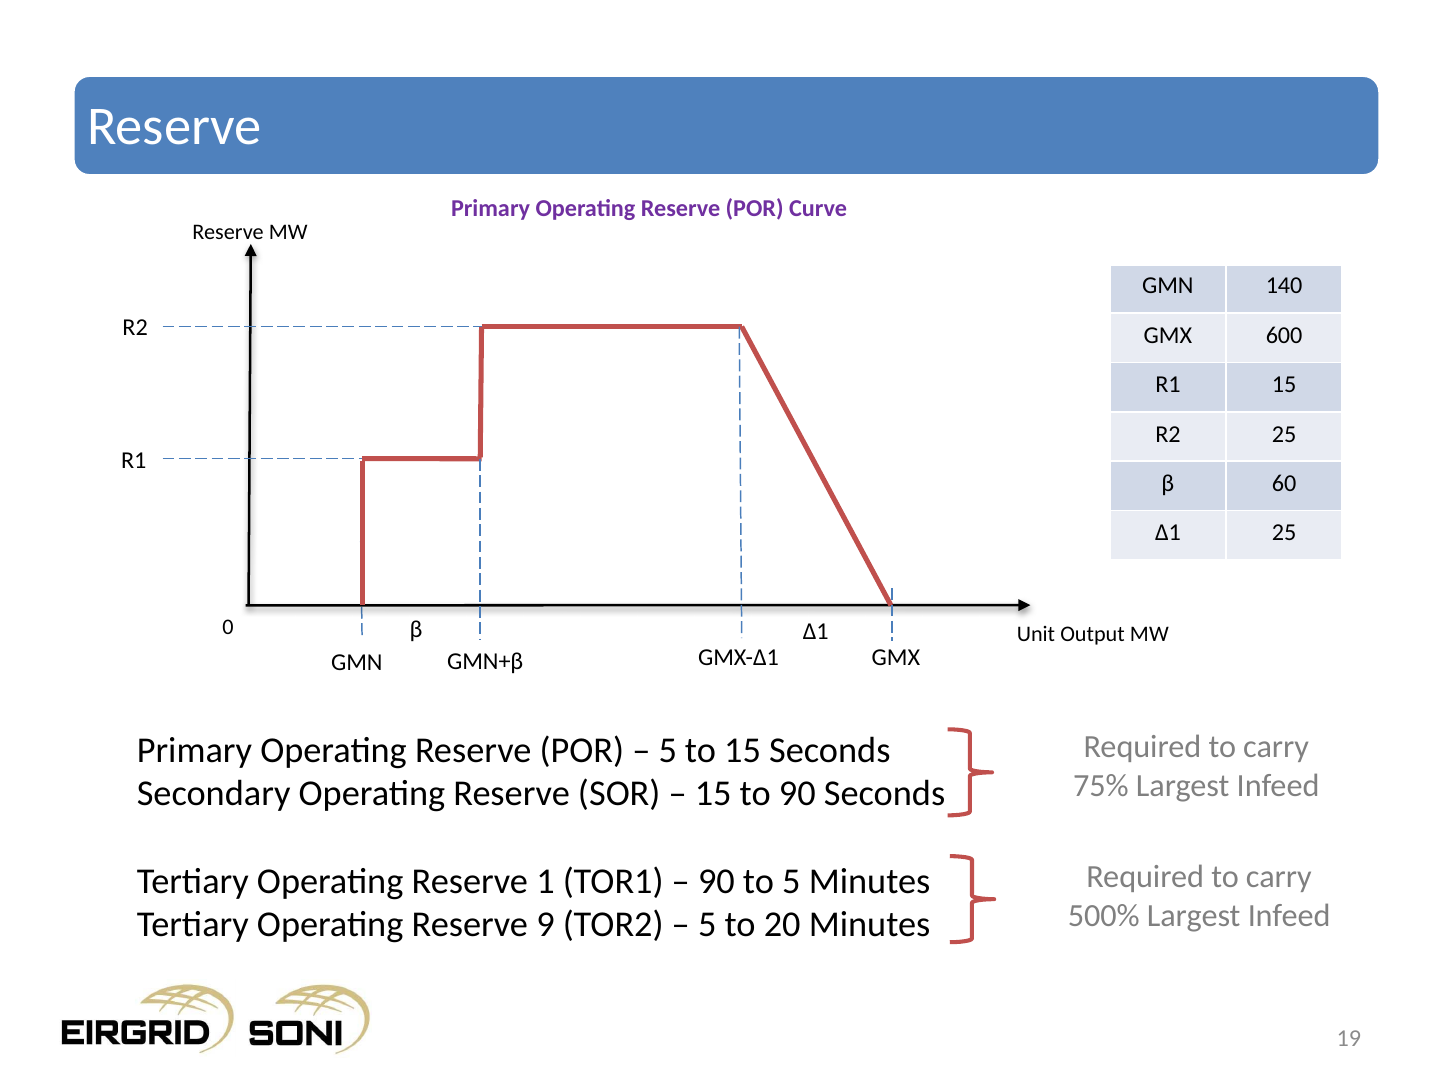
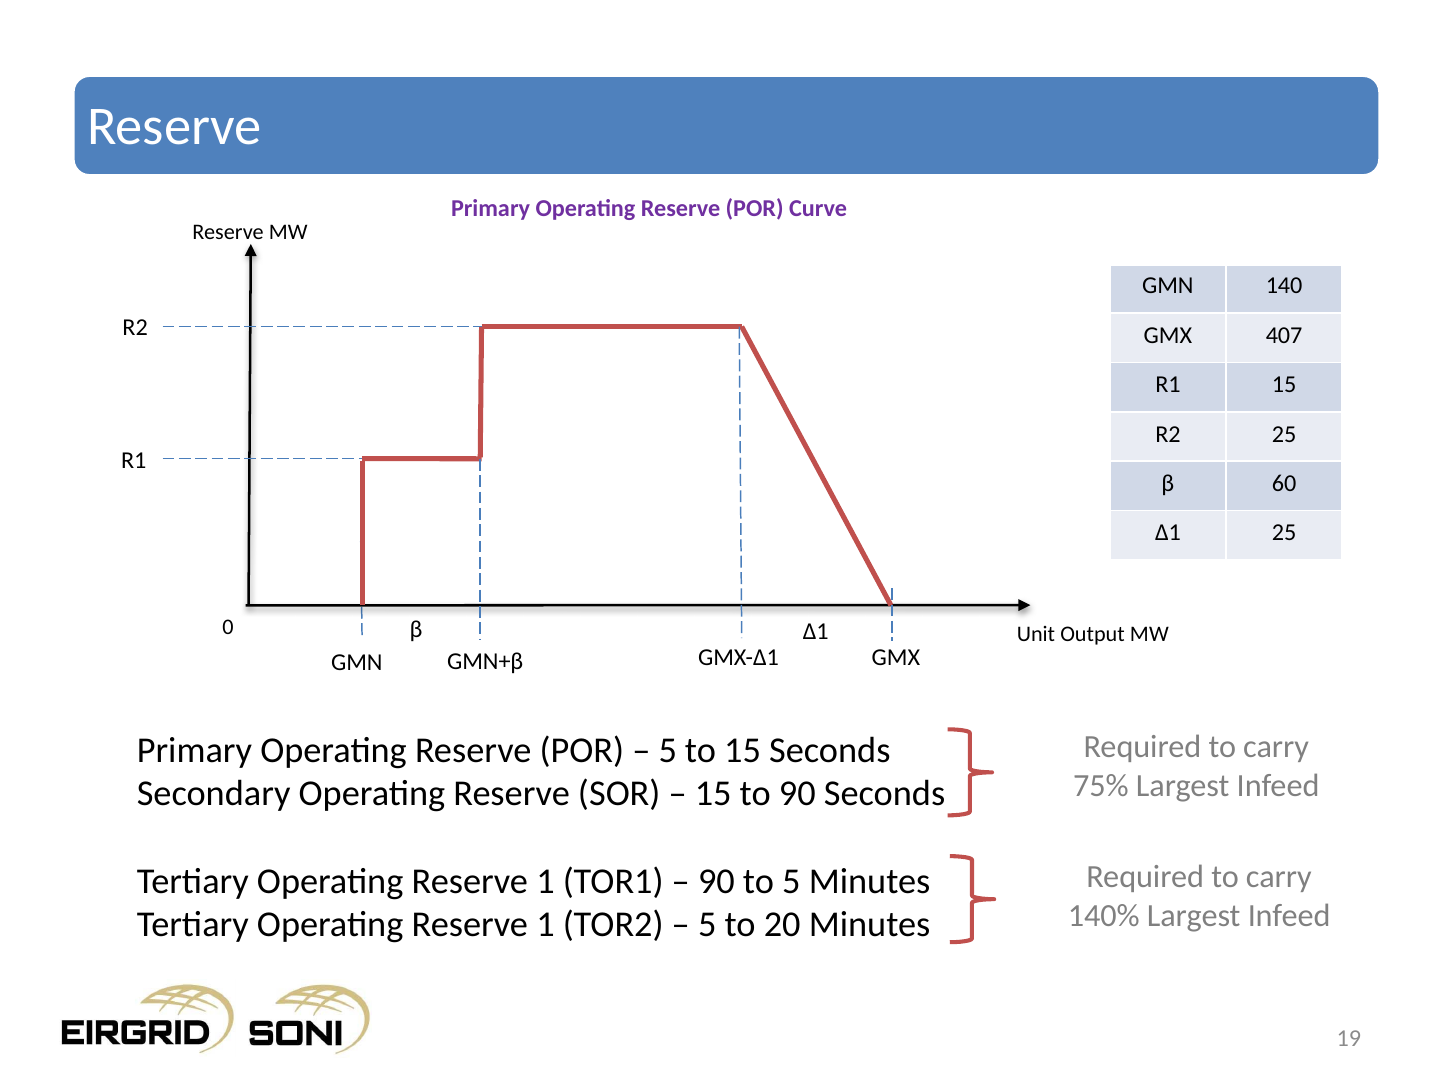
600: 600 -> 407
500%: 500% -> 140%
9 at (545, 925): 9 -> 1
